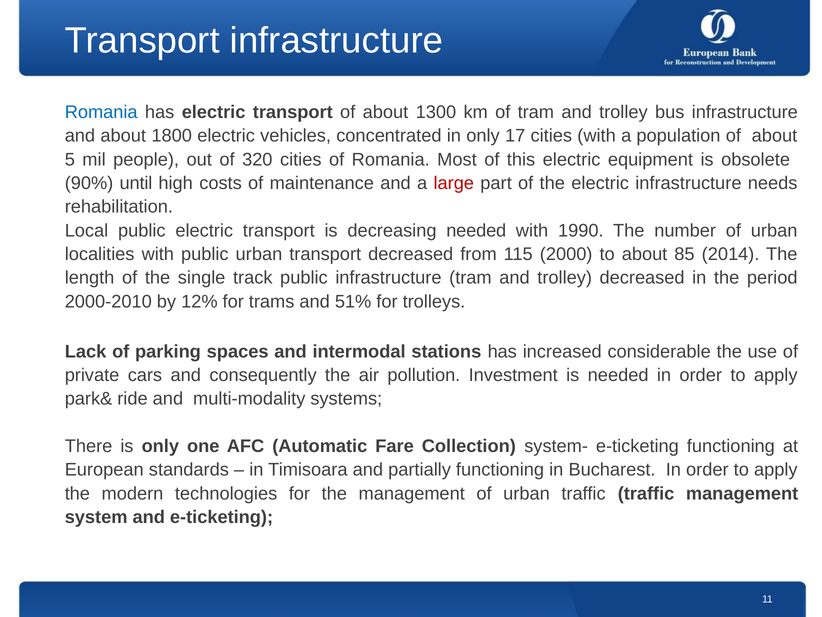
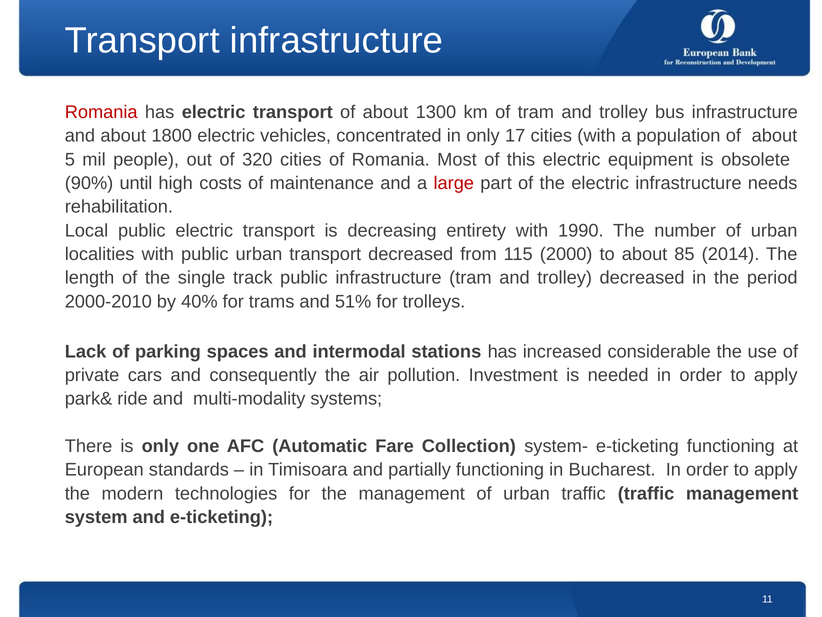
Romania at (101, 112) colour: blue -> red
decreasing needed: needed -> entirety
12%: 12% -> 40%
